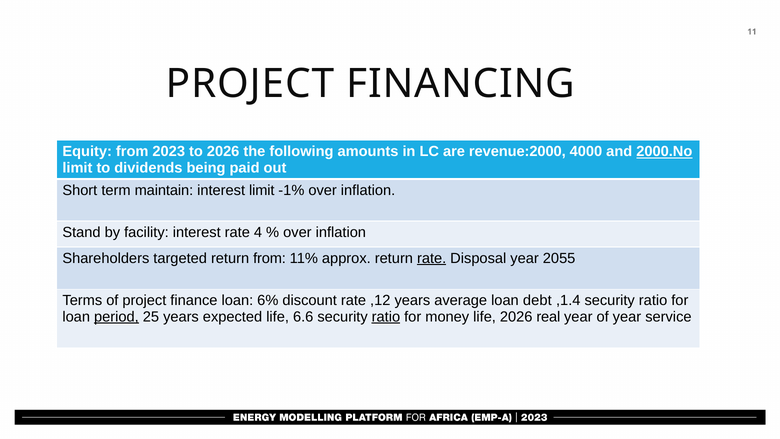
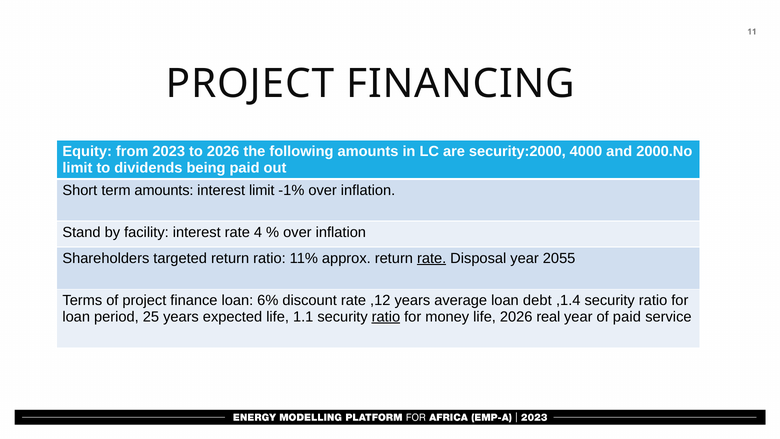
revenue:2000: revenue:2000 -> security:2000
2000.No underline: present -> none
term maintain: maintain -> amounts
return from: from -> ratio
period underline: present -> none
6.6: 6.6 -> 1.1
of year: year -> paid
